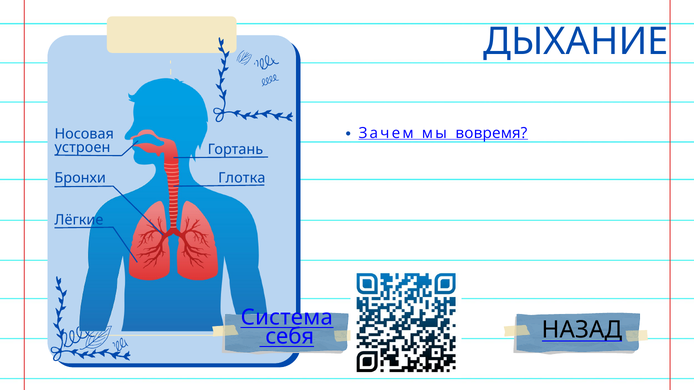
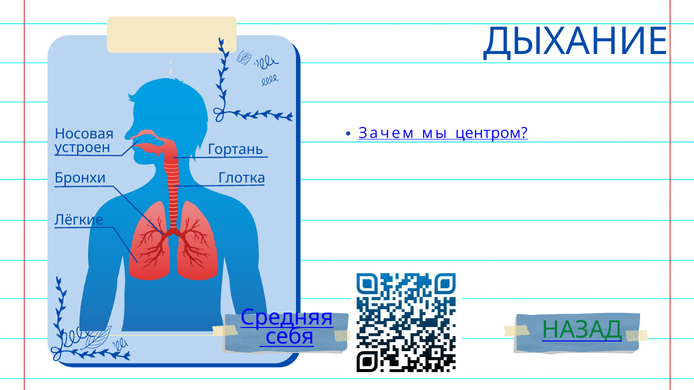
вовремя: вовремя -> центром
Система: Система -> Средняя
НАЗАД colour: black -> green
